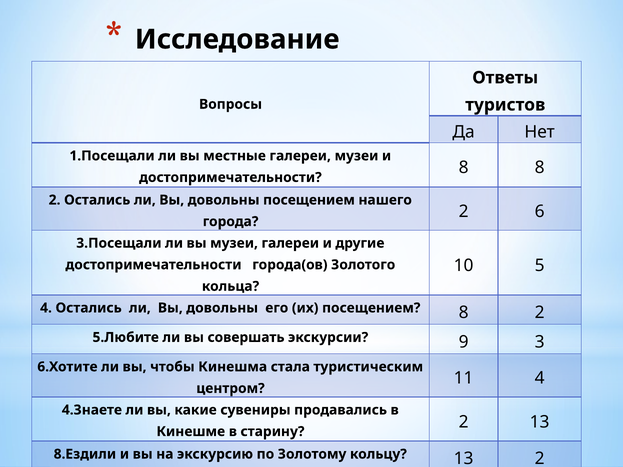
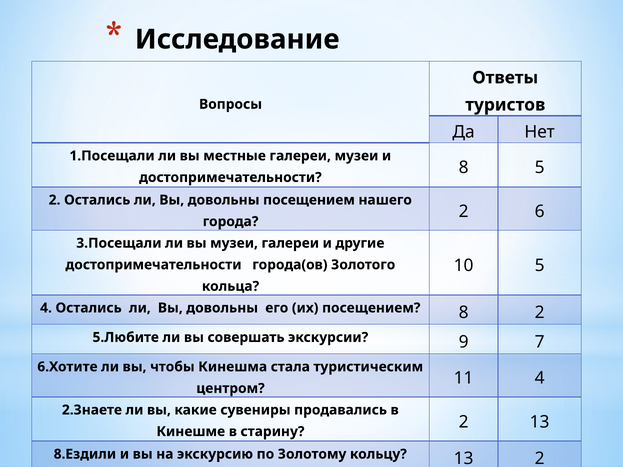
8 8: 8 -> 5
9 3: 3 -> 7
4.Знаете: 4.Знаете -> 2.Знаете
